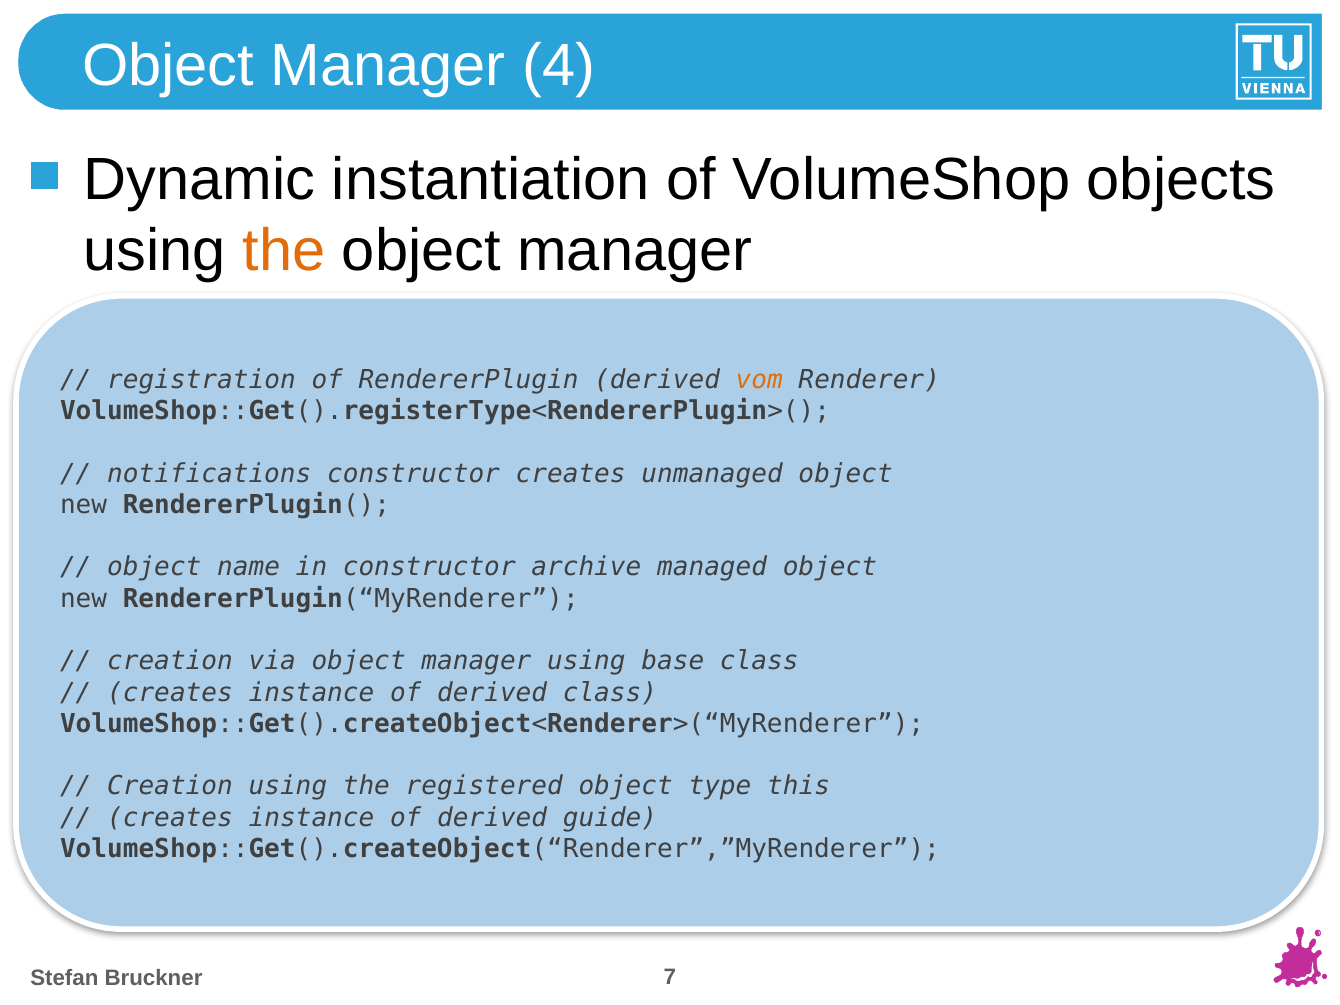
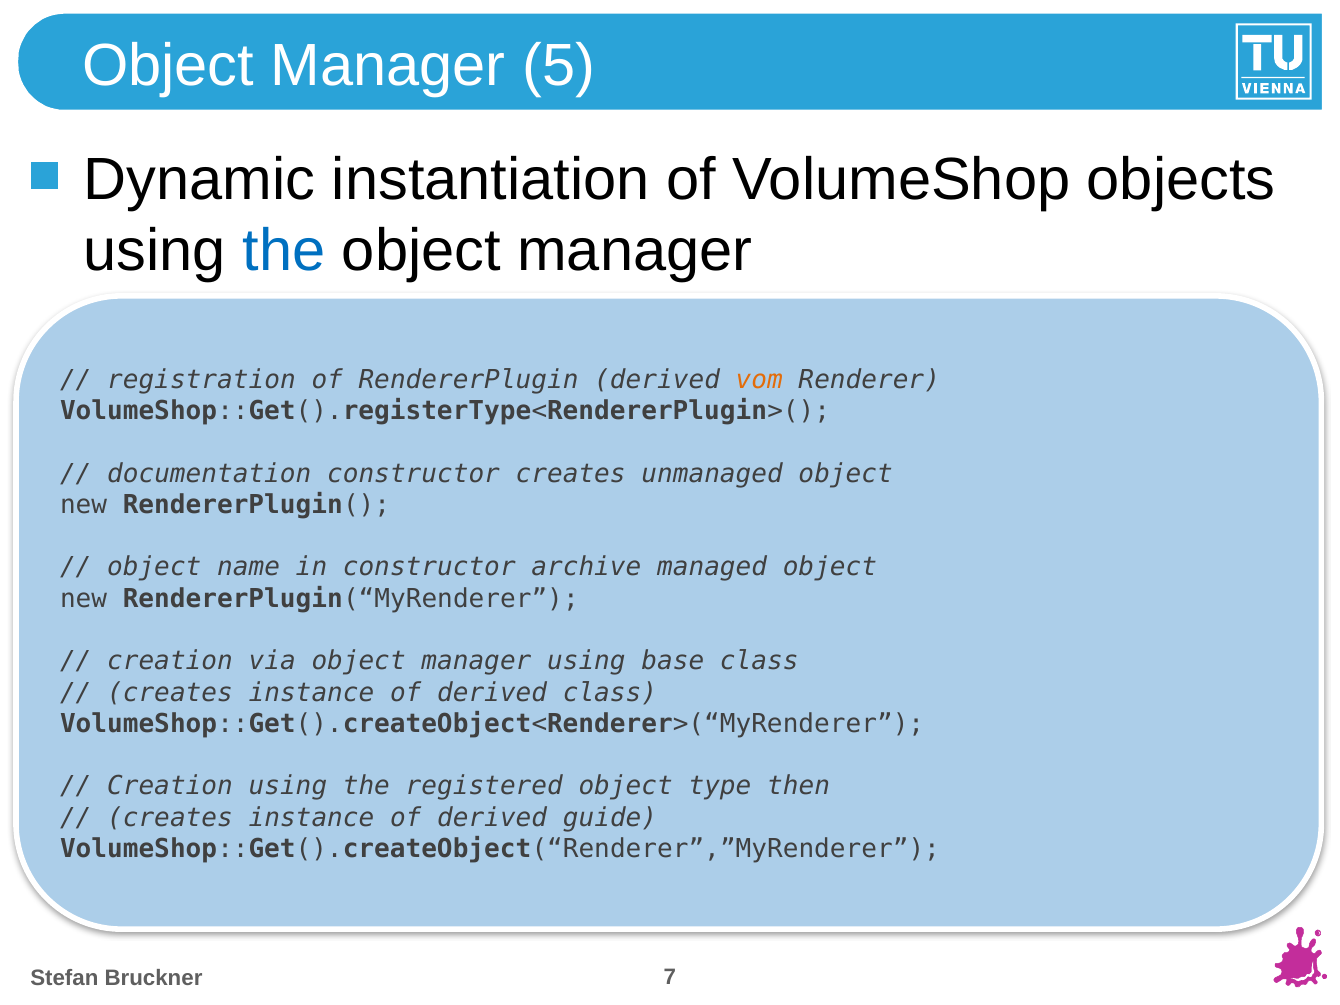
4: 4 -> 5
the at (284, 251) colour: orange -> blue
notifications: notifications -> documentation
this: this -> then
